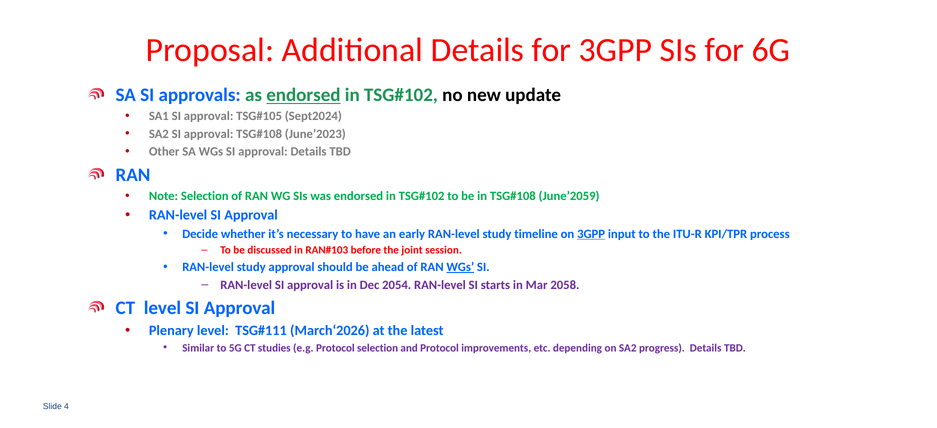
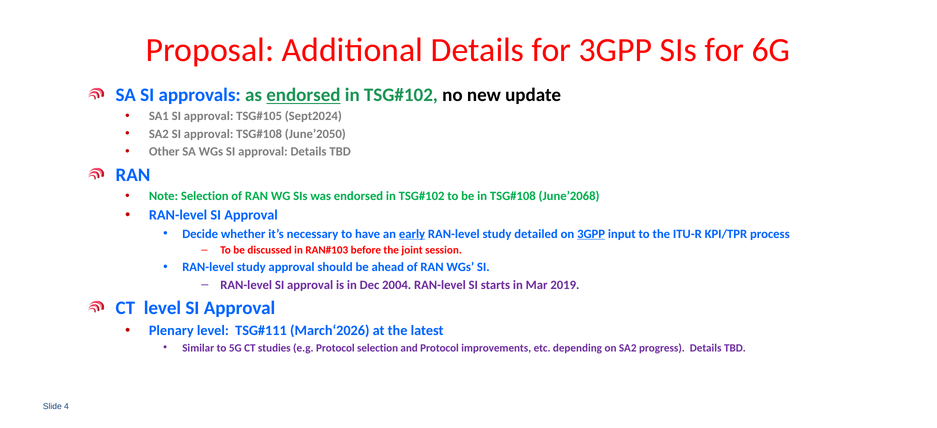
June’2023: June’2023 -> June’2050
June’2059: June’2059 -> June’2068
early underline: none -> present
timeline: timeline -> detailed
WGs at (460, 267) underline: present -> none
2054: 2054 -> 2004
2058: 2058 -> 2019
